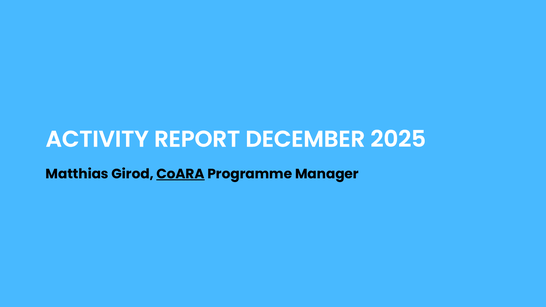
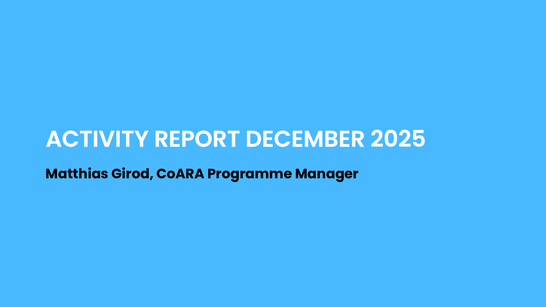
CoARA underline: present -> none
